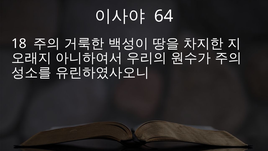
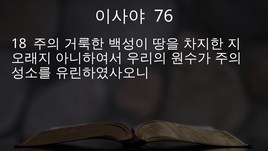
64: 64 -> 76
